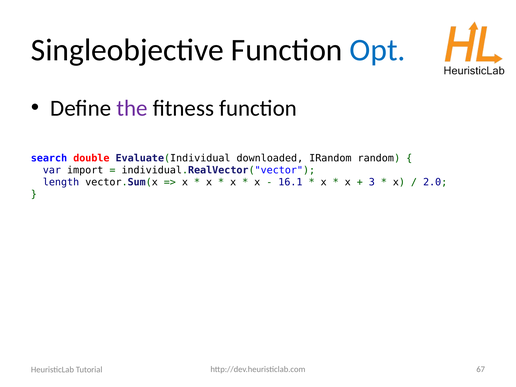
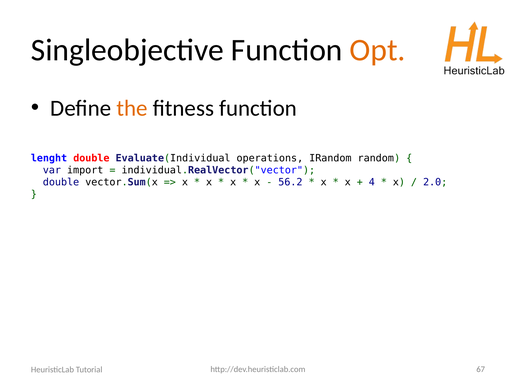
Opt colour: blue -> orange
the colour: purple -> orange
search: search -> lenght
downloaded: downloaded -> operations
length at (61, 182): length -> double
16.1: 16.1 -> 56.2
3: 3 -> 4
